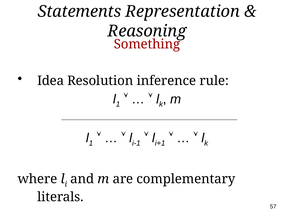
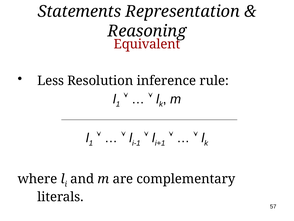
Something: Something -> Equivalent
Idea: Idea -> Less
